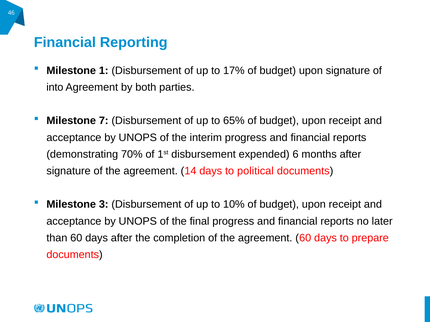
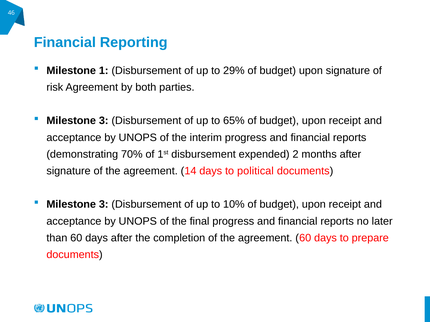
17%: 17% -> 29%
into: into -> risk
7 at (104, 121): 7 -> 3
6: 6 -> 2
